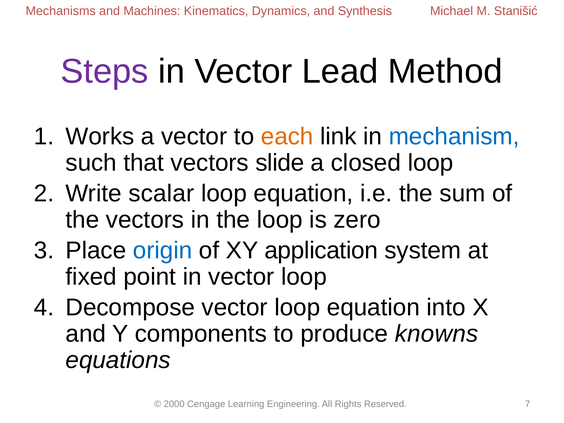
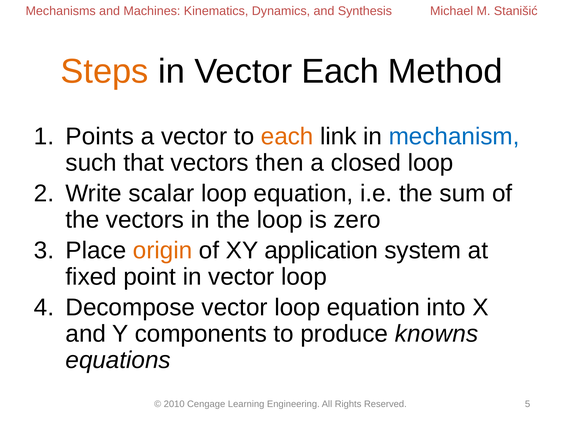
Steps colour: purple -> orange
Vector Lead: Lead -> Each
Works: Works -> Points
slide: slide -> then
origin colour: blue -> orange
2000: 2000 -> 2010
7: 7 -> 5
